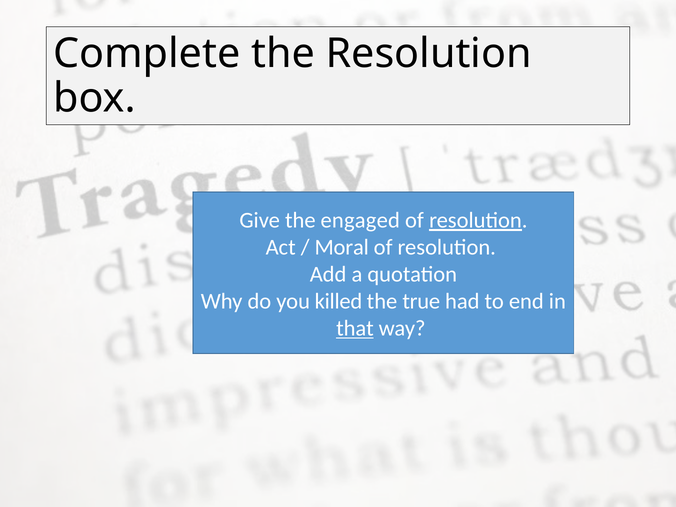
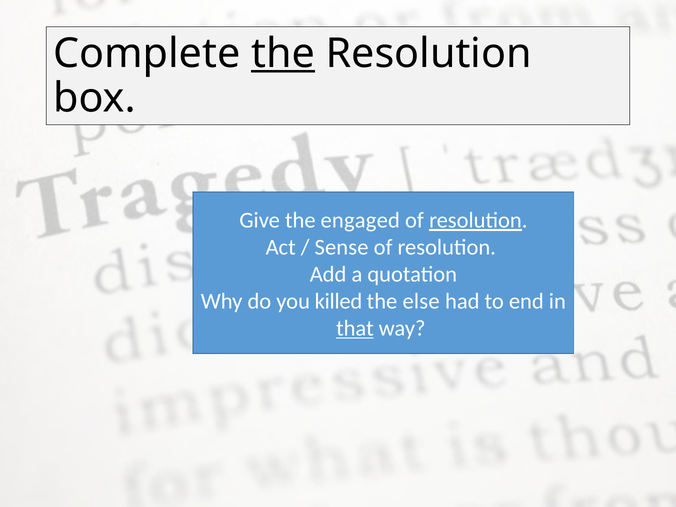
the at (283, 53) underline: none -> present
Moral: Moral -> Sense
true: true -> else
